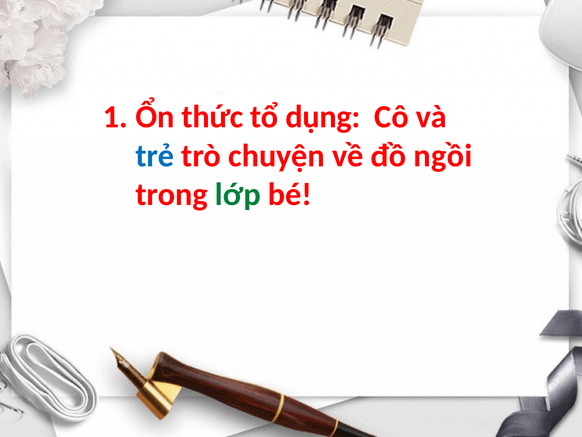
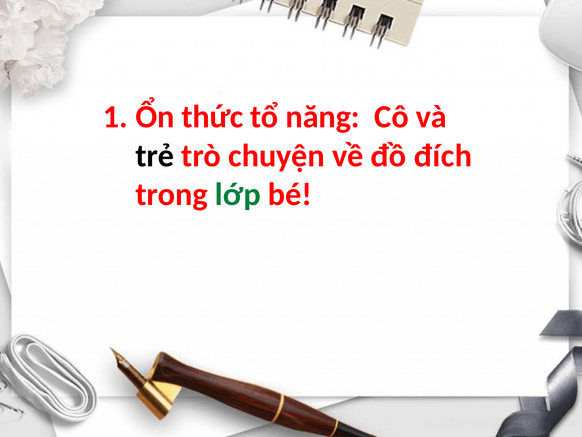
dụng: dụng -> năng
trẻ colour: blue -> black
ngồi: ngồi -> đích
